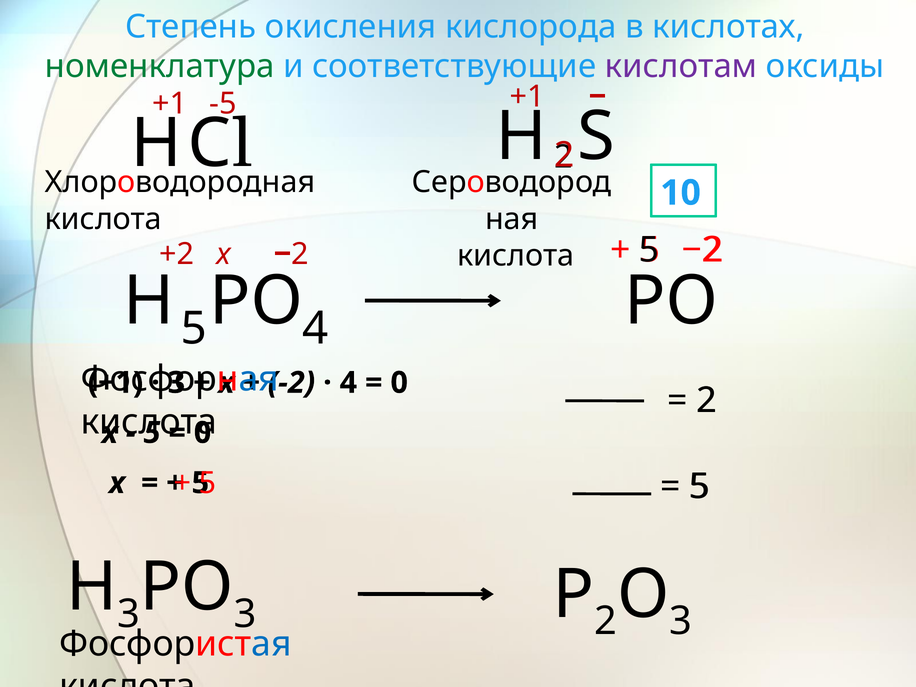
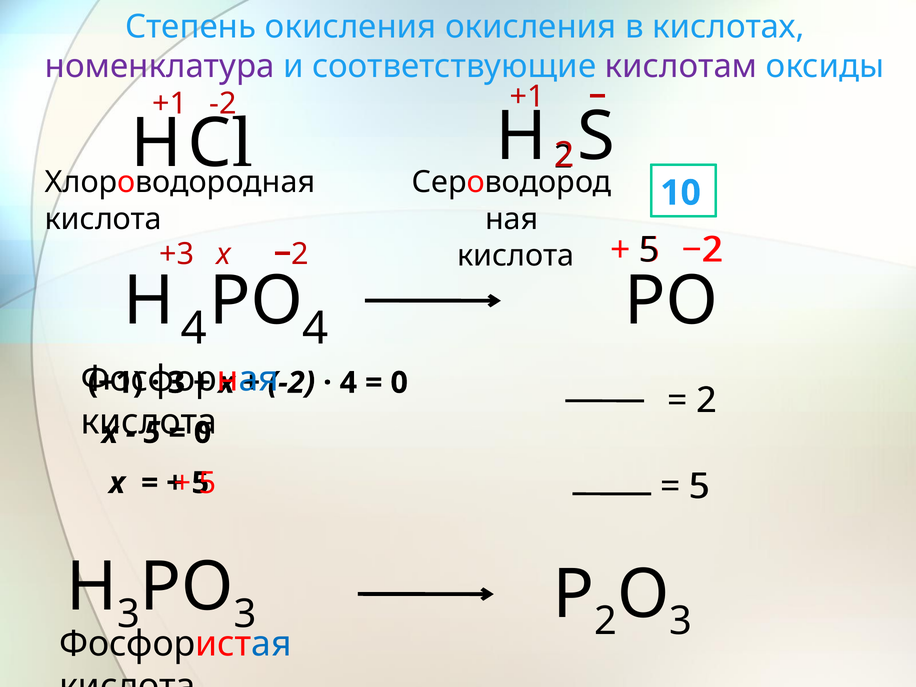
окисления кислорода: кислорода -> окисления
номенклатура colour: green -> purple
-5: -5 -> -2
+2: +2 -> +3
Н 5: 5 -> 4
